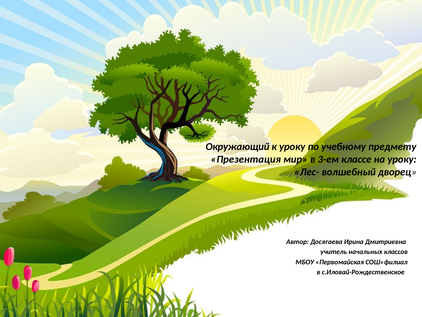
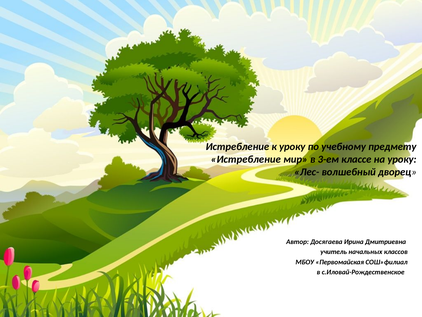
Окружающий at (238, 146): Окружающий -> Истребление
Презентация at (246, 159): Презентация -> Истребление
